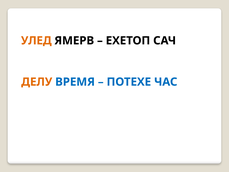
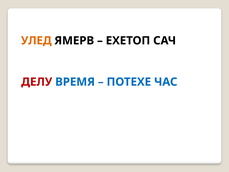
ДЕЛУ colour: orange -> red
